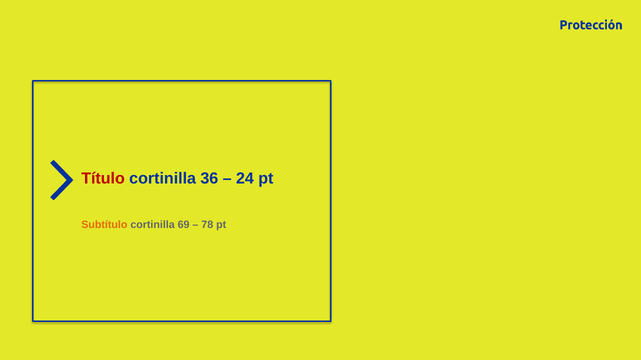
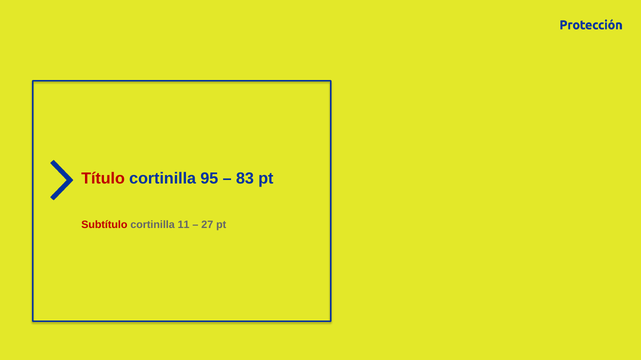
36: 36 -> 95
24: 24 -> 83
Subtítulo colour: orange -> red
69: 69 -> 11
78: 78 -> 27
